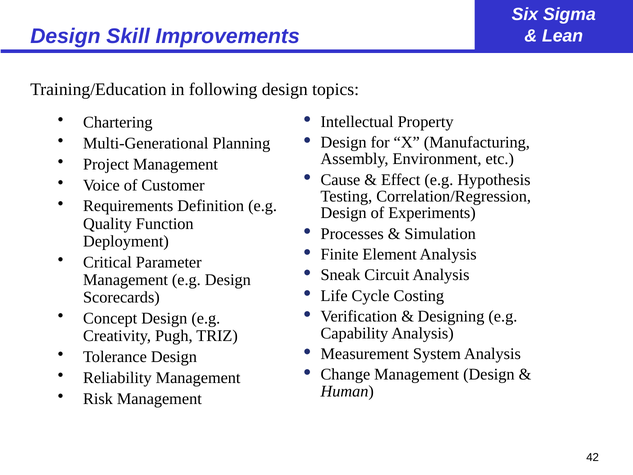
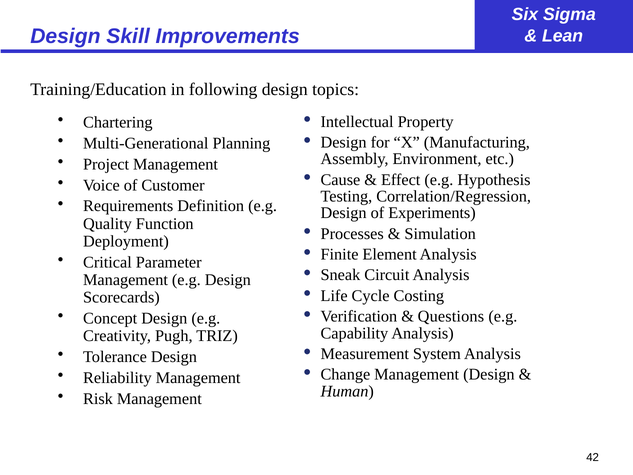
Designing: Designing -> Questions
